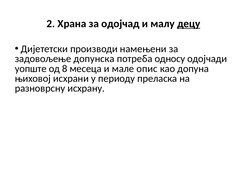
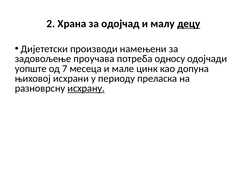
допунска: допунска -> проучава
8: 8 -> 7
опис: опис -> цинк
исхрану underline: none -> present
